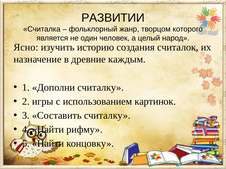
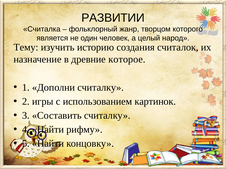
Ясно: Ясно -> Тему
каждым: каждым -> которое
